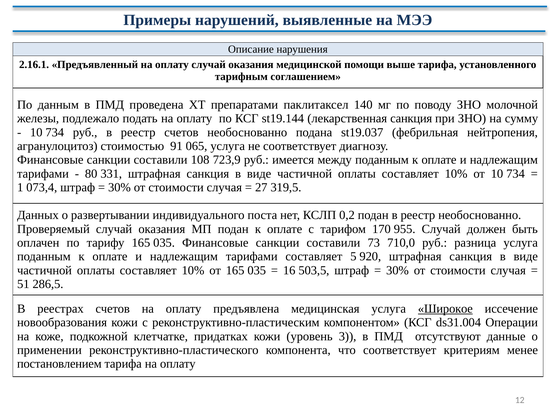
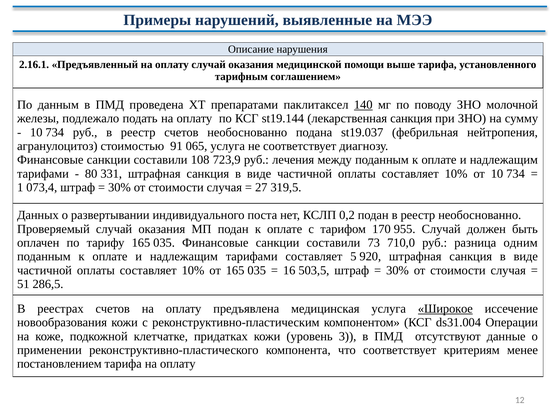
140 underline: none -> present
имеется: имеется -> лечения
разница услуга: услуга -> одним
